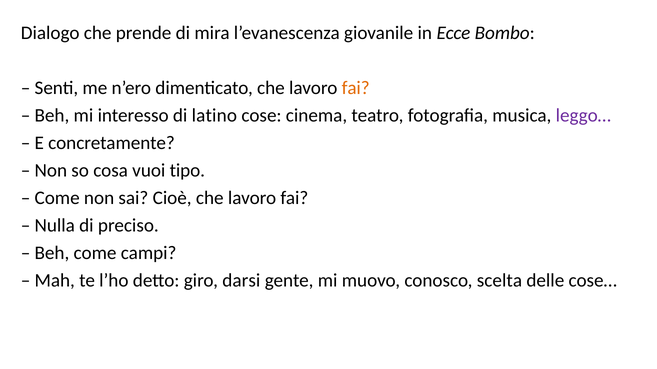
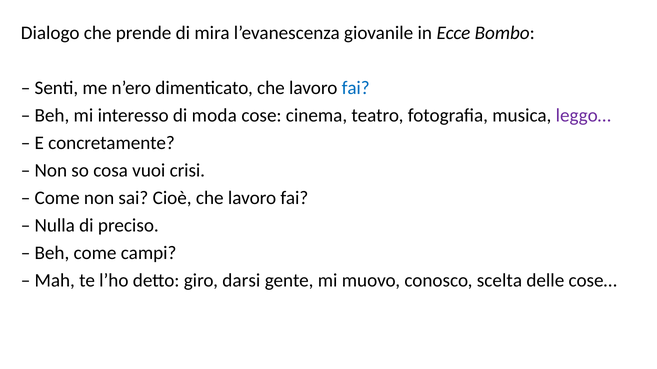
fai at (356, 88) colour: orange -> blue
latino: latino -> moda
tipo: tipo -> crisi
